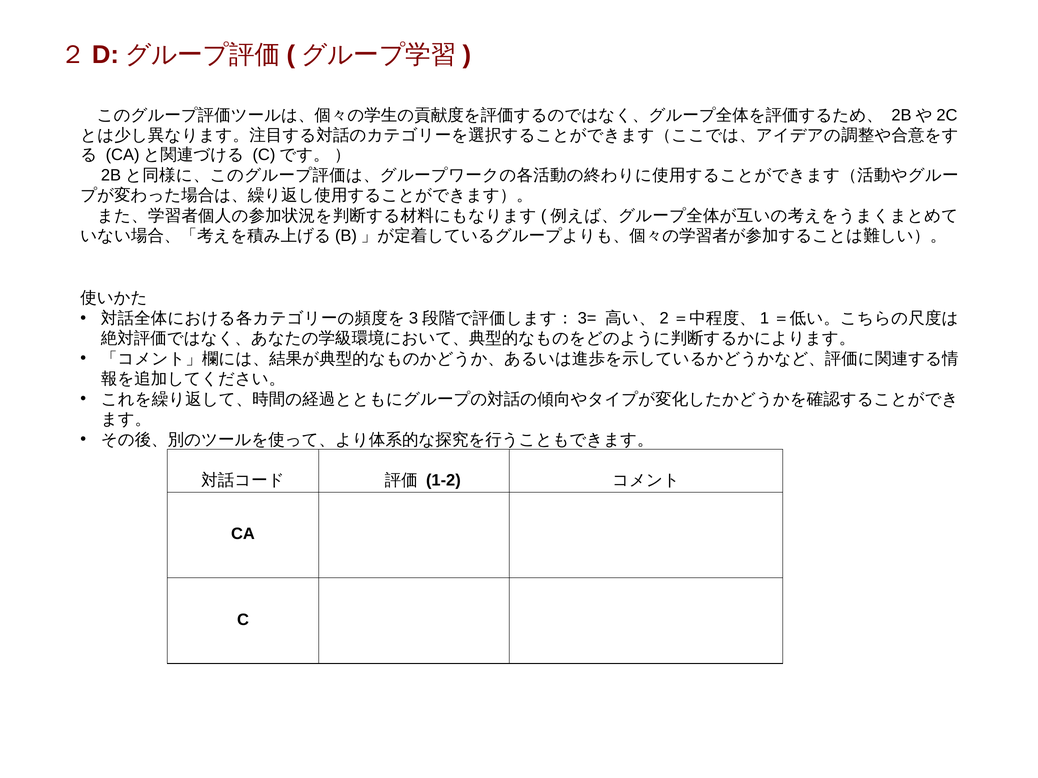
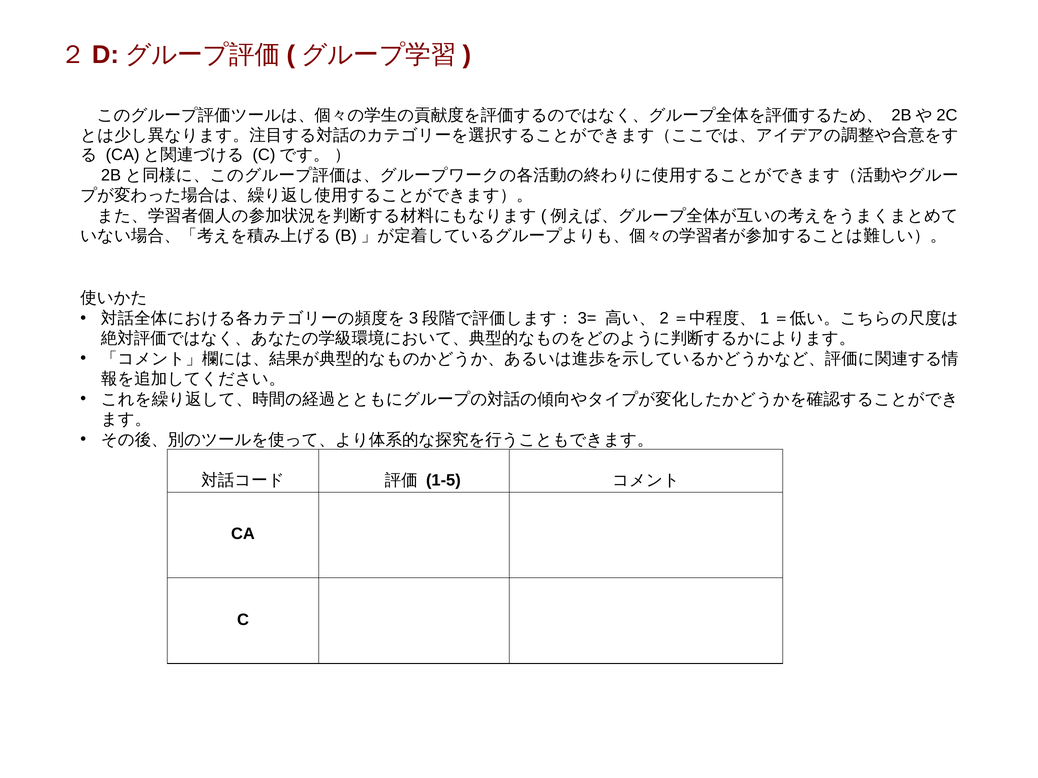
1-2: 1-2 -> 1-5
